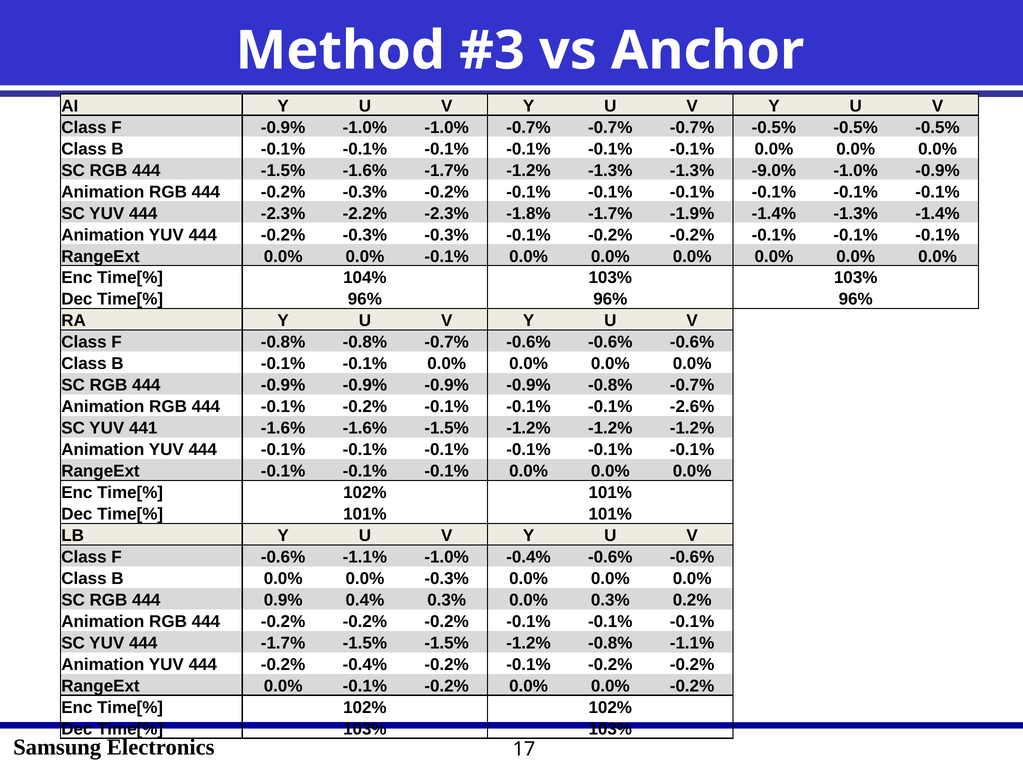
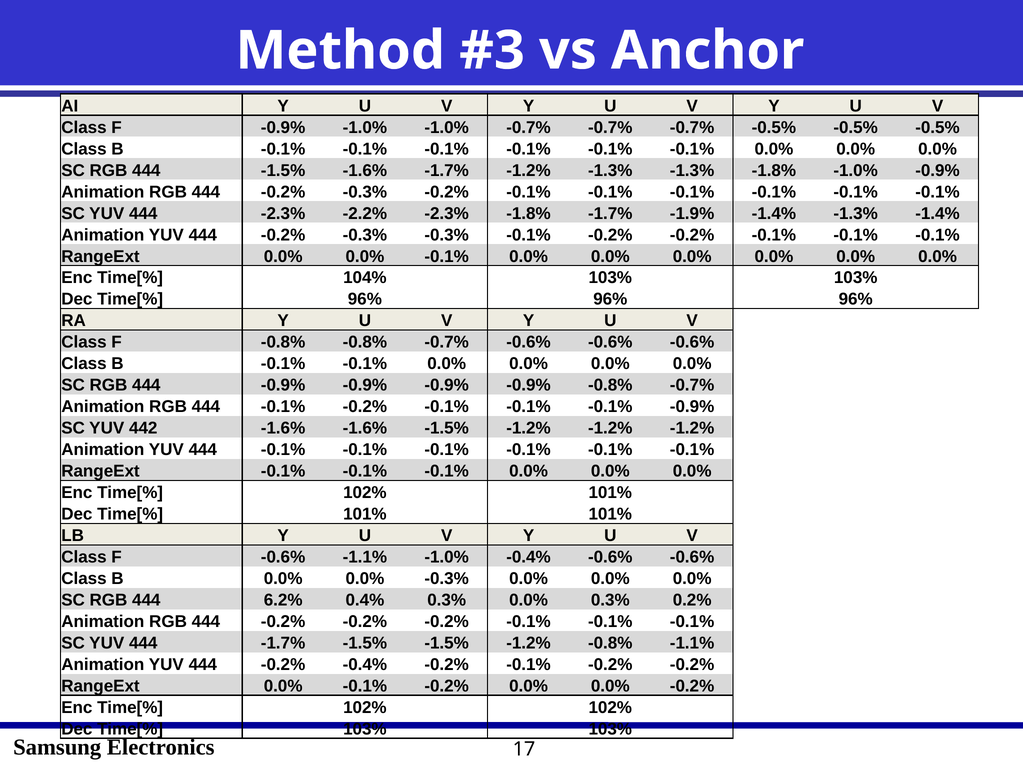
-1.3% -9.0%: -9.0% -> -1.8%
-0.1% -2.6%: -2.6% -> -0.9%
441: 441 -> 442
0.9%: 0.9% -> 6.2%
